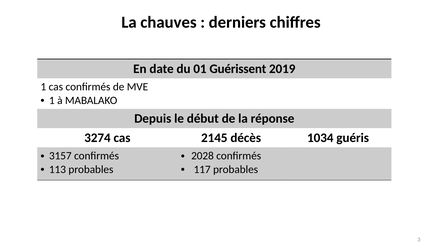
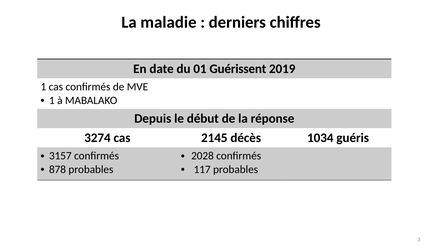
chauves: chauves -> maladie
113: 113 -> 878
